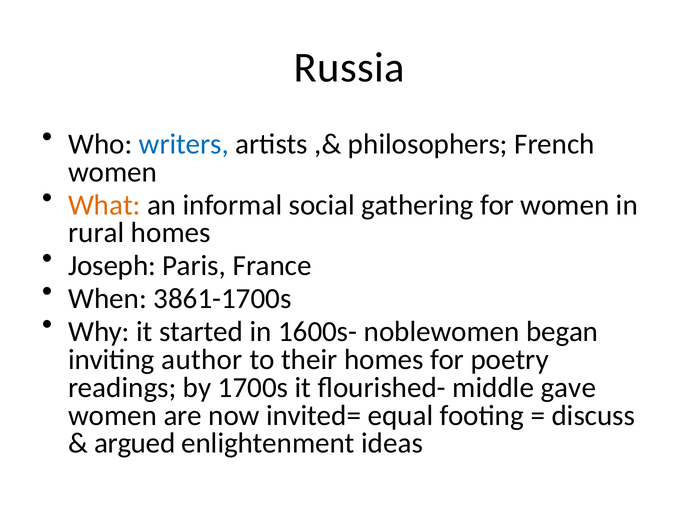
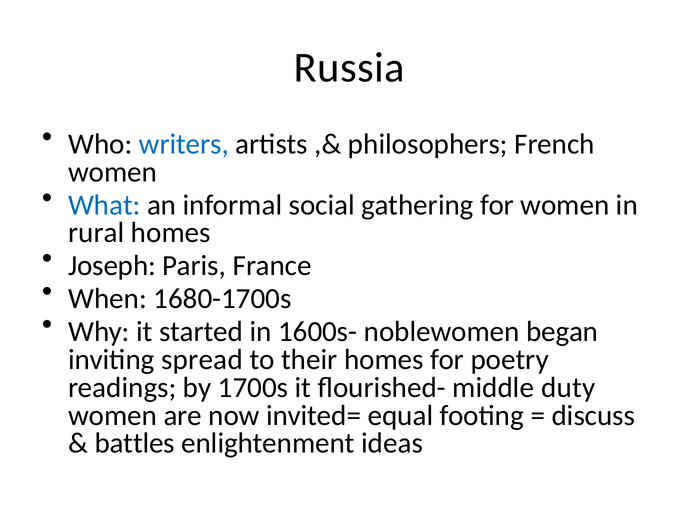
What colour: orange -> blue
3861-1700s: 3861-1700s -> 1680-1700s
author: author -> spread
gave: gave -> duty
argued: argued -> battles
